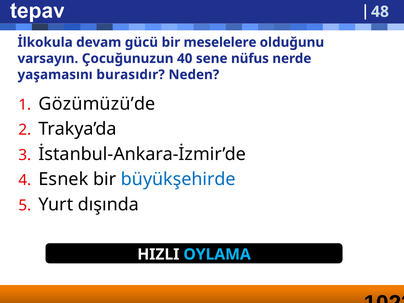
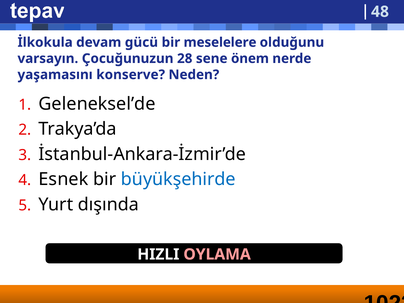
40: 40 -> 28
nüfus: nüfus -> önem
burasıdır: burasıdır -> konserve
Gözümüzü’de: Gözümüzü’de -> Geleneksel’de
OYLAMA colour: light blue -> pink
